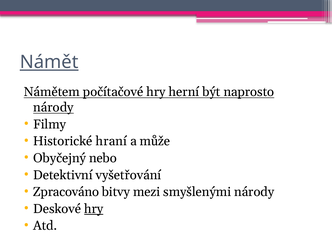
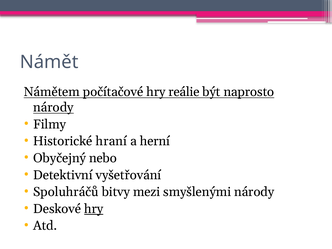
Námět underline: present -> none
herní: herní -> reálie
může: může -> herní
Zpracováno: Zpracováno -> Spoluhráčů
